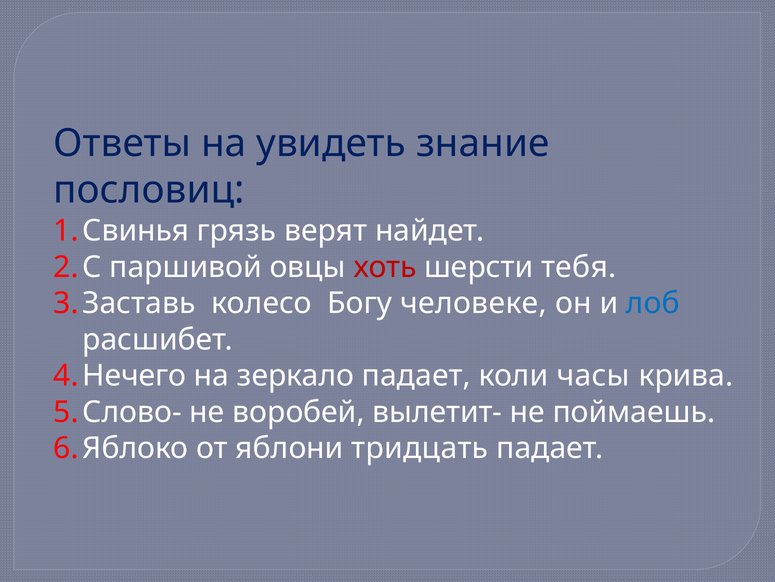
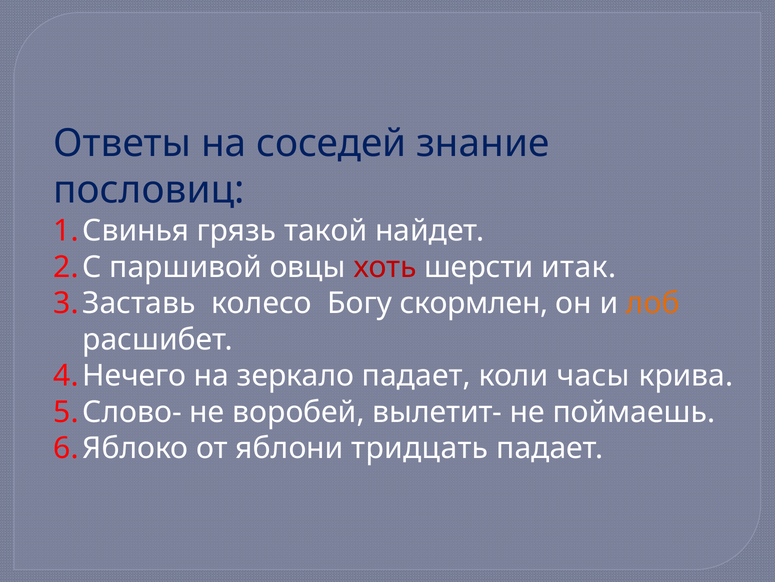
увидеть: увидеть -> соседей
верят: верят -> такой
тебя: тебя -> итак
человеке: человеке -> скормлен
лоб colour: blue -> orange
